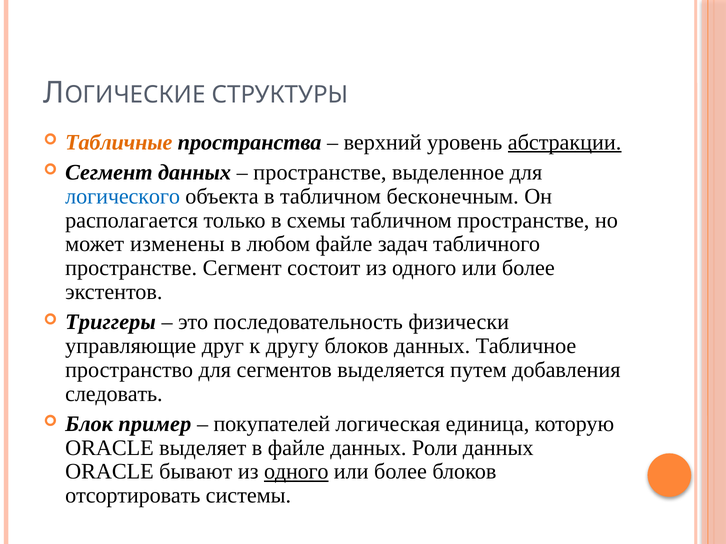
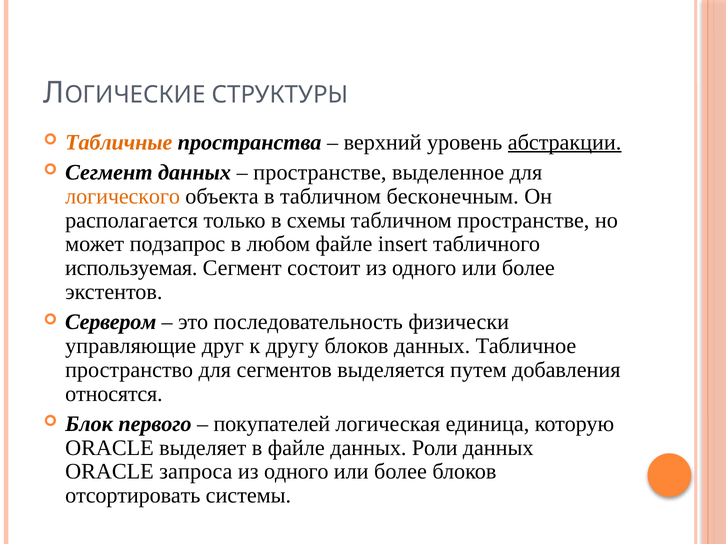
логического colour: blue -> orange
изменены: изменены -> подзапрос
задач: задач -> insert
пространстве at (131, 268): пространстве -> используемая
Триггеры: Триггеры -> Сервером
следовать: следовать -> относятся
пример: пример -> первого
бывают: бывают -> запроса
одного at (296, 472) underline: present -> none
